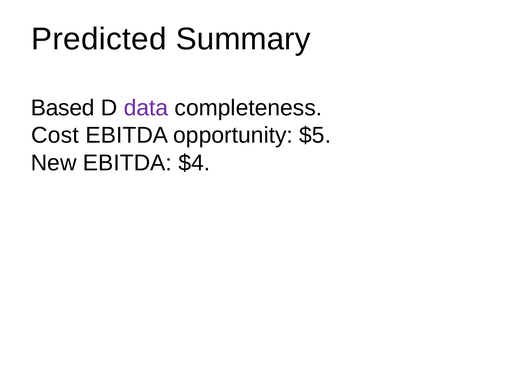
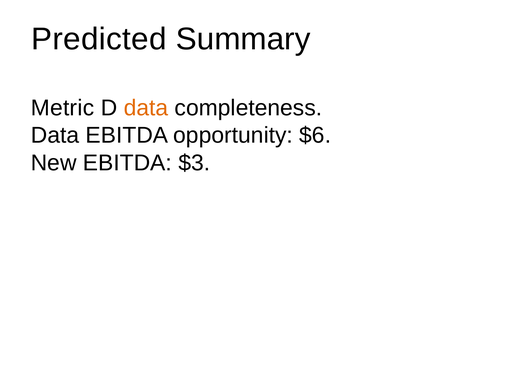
Based: Based -> Metric
data at (146, 108) colour: purple -> orange
Cost at (55, 135): Cost -> Data
$5: $5 -> $6
$4: $4 -> $3
